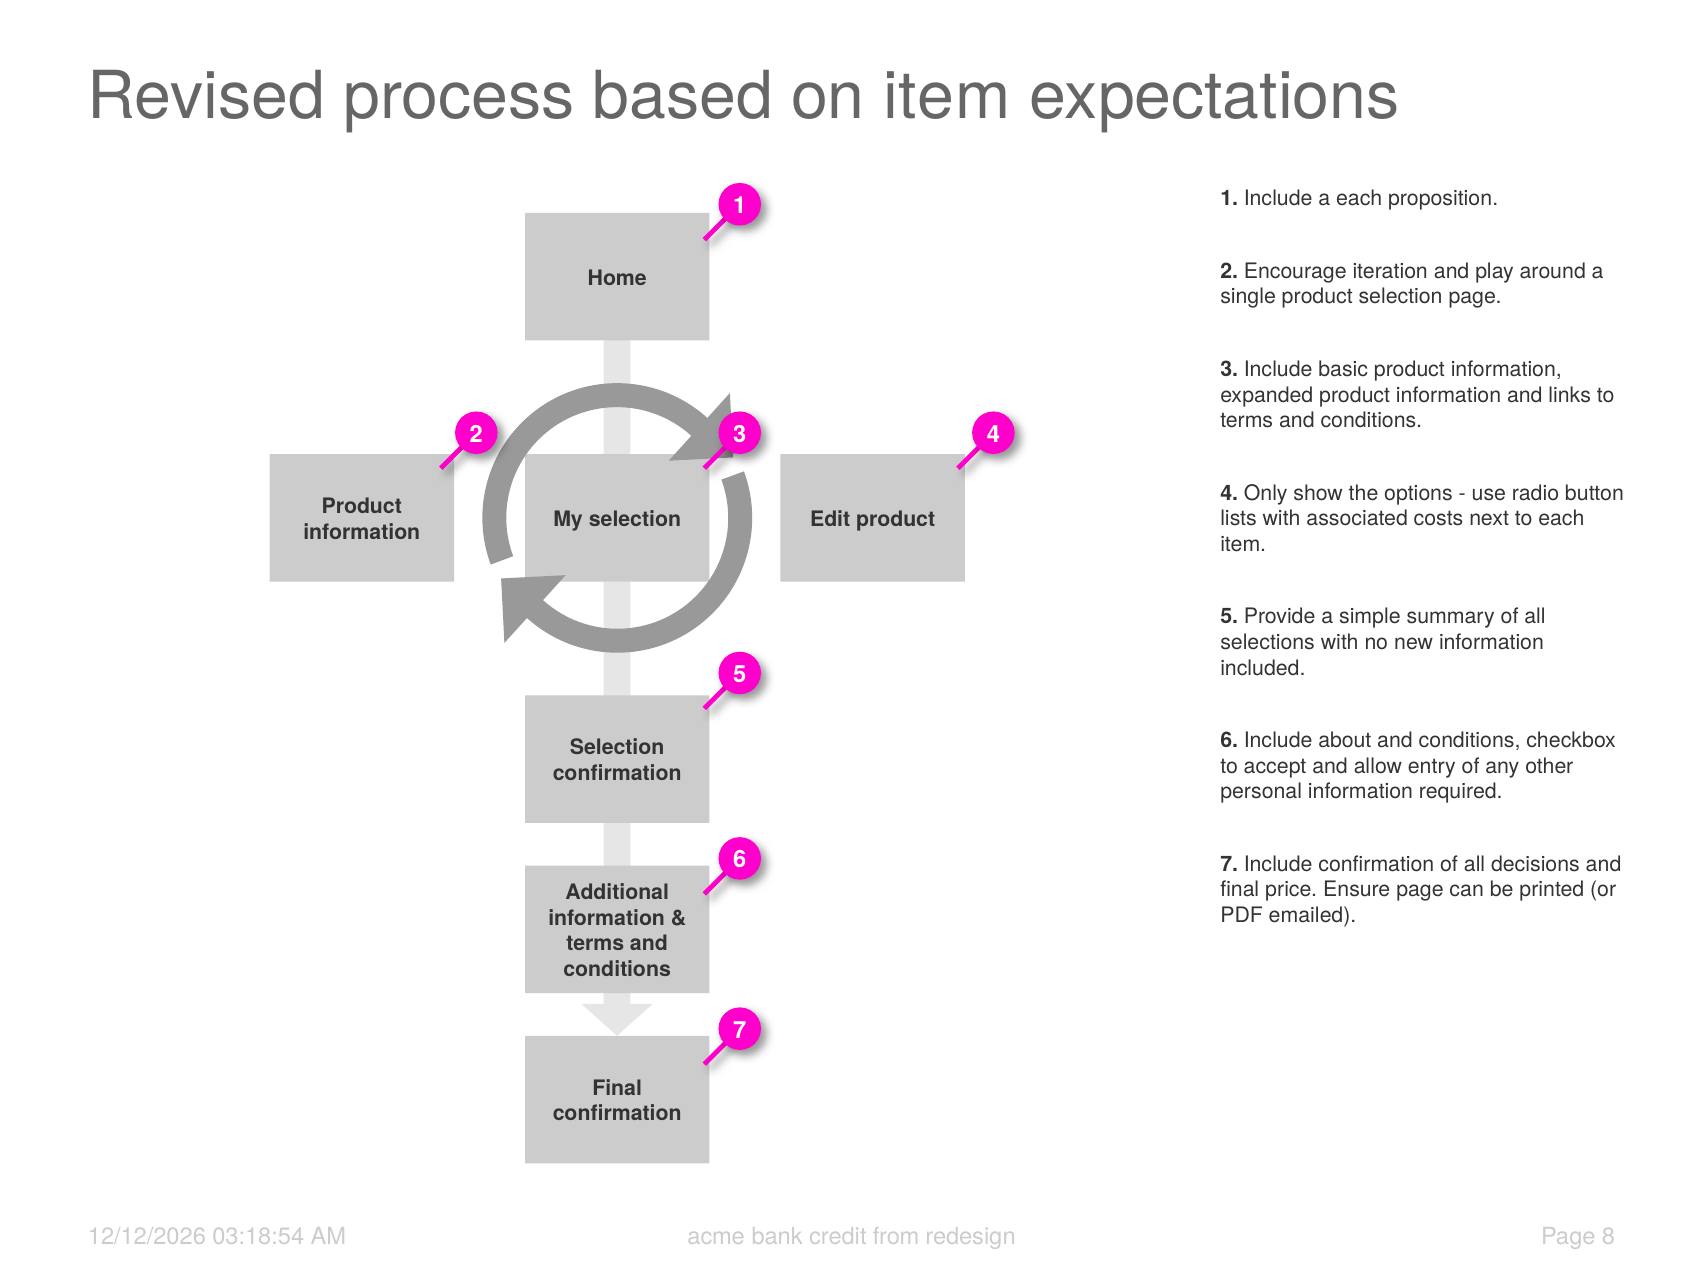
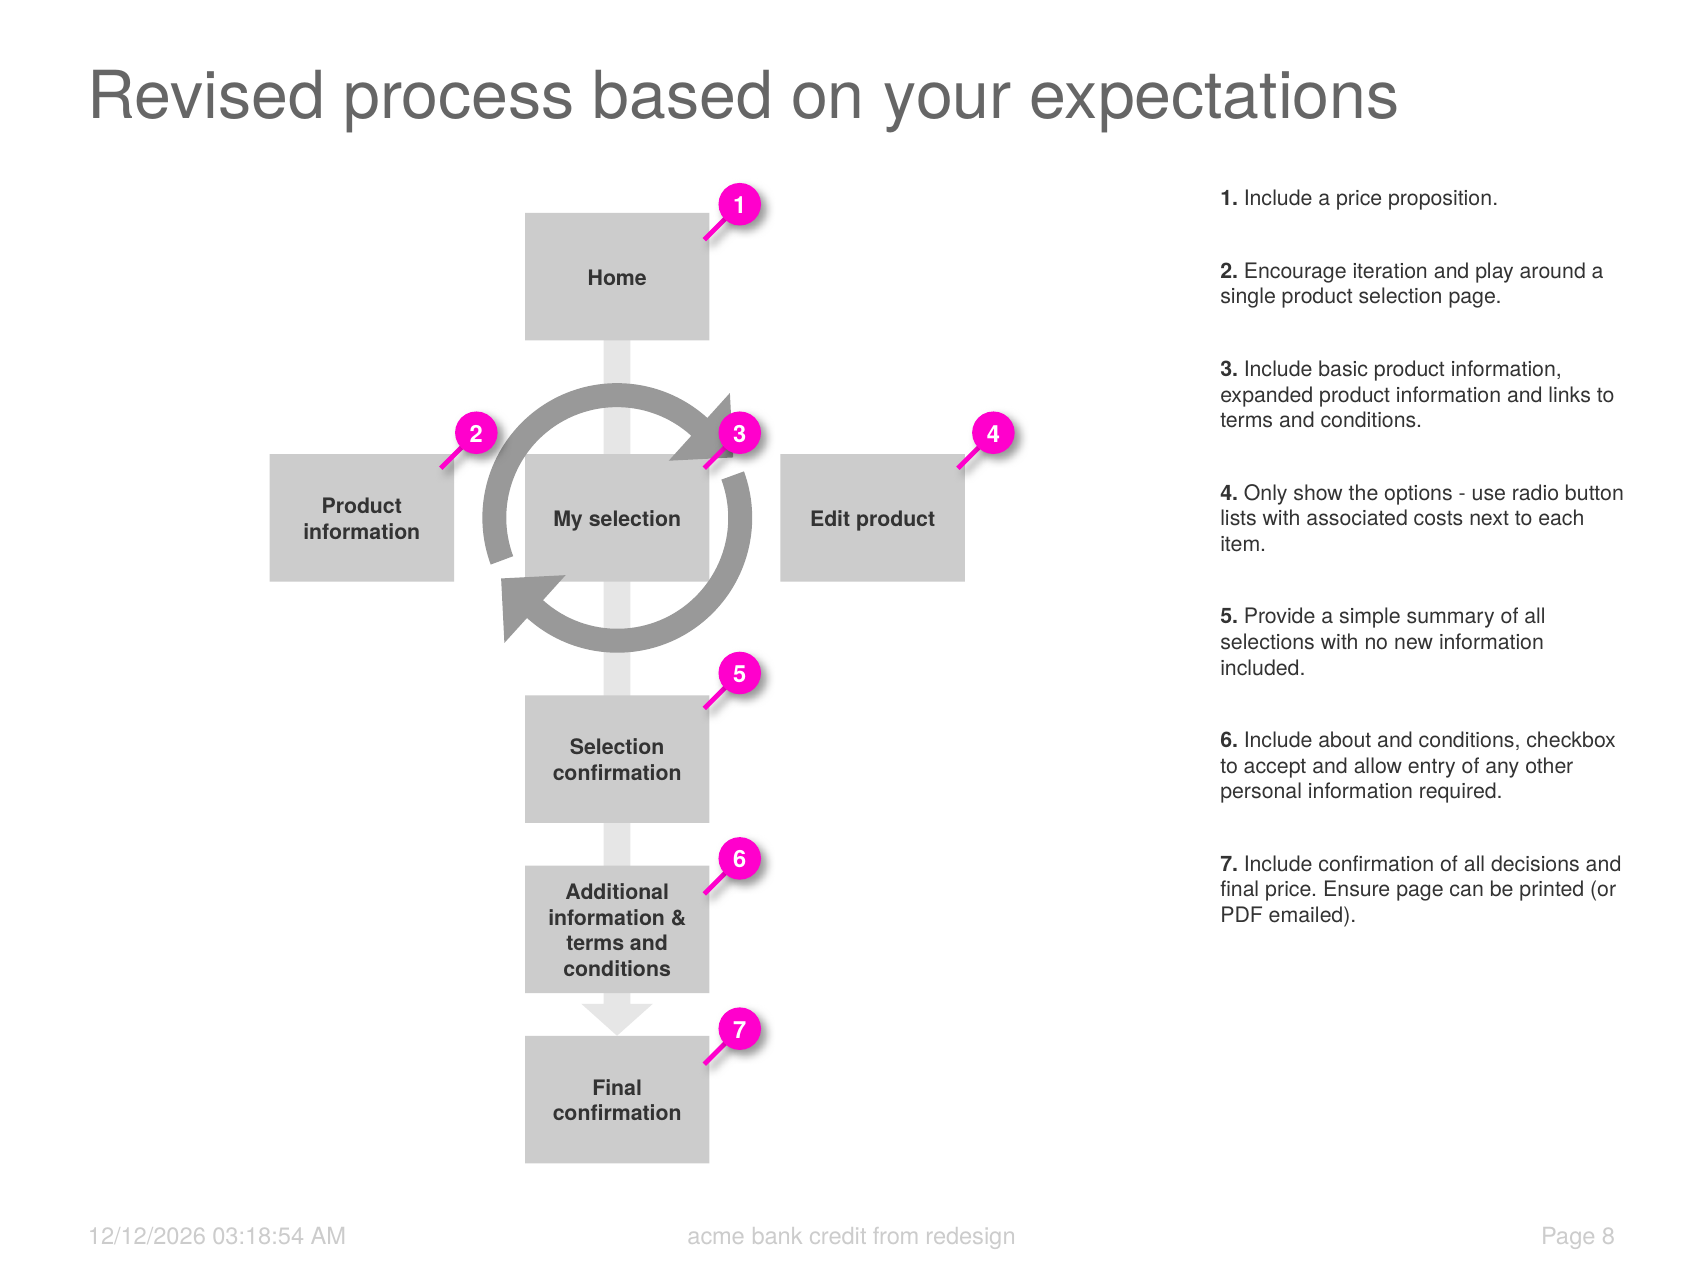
on item: item -> your
a each: each -> price
